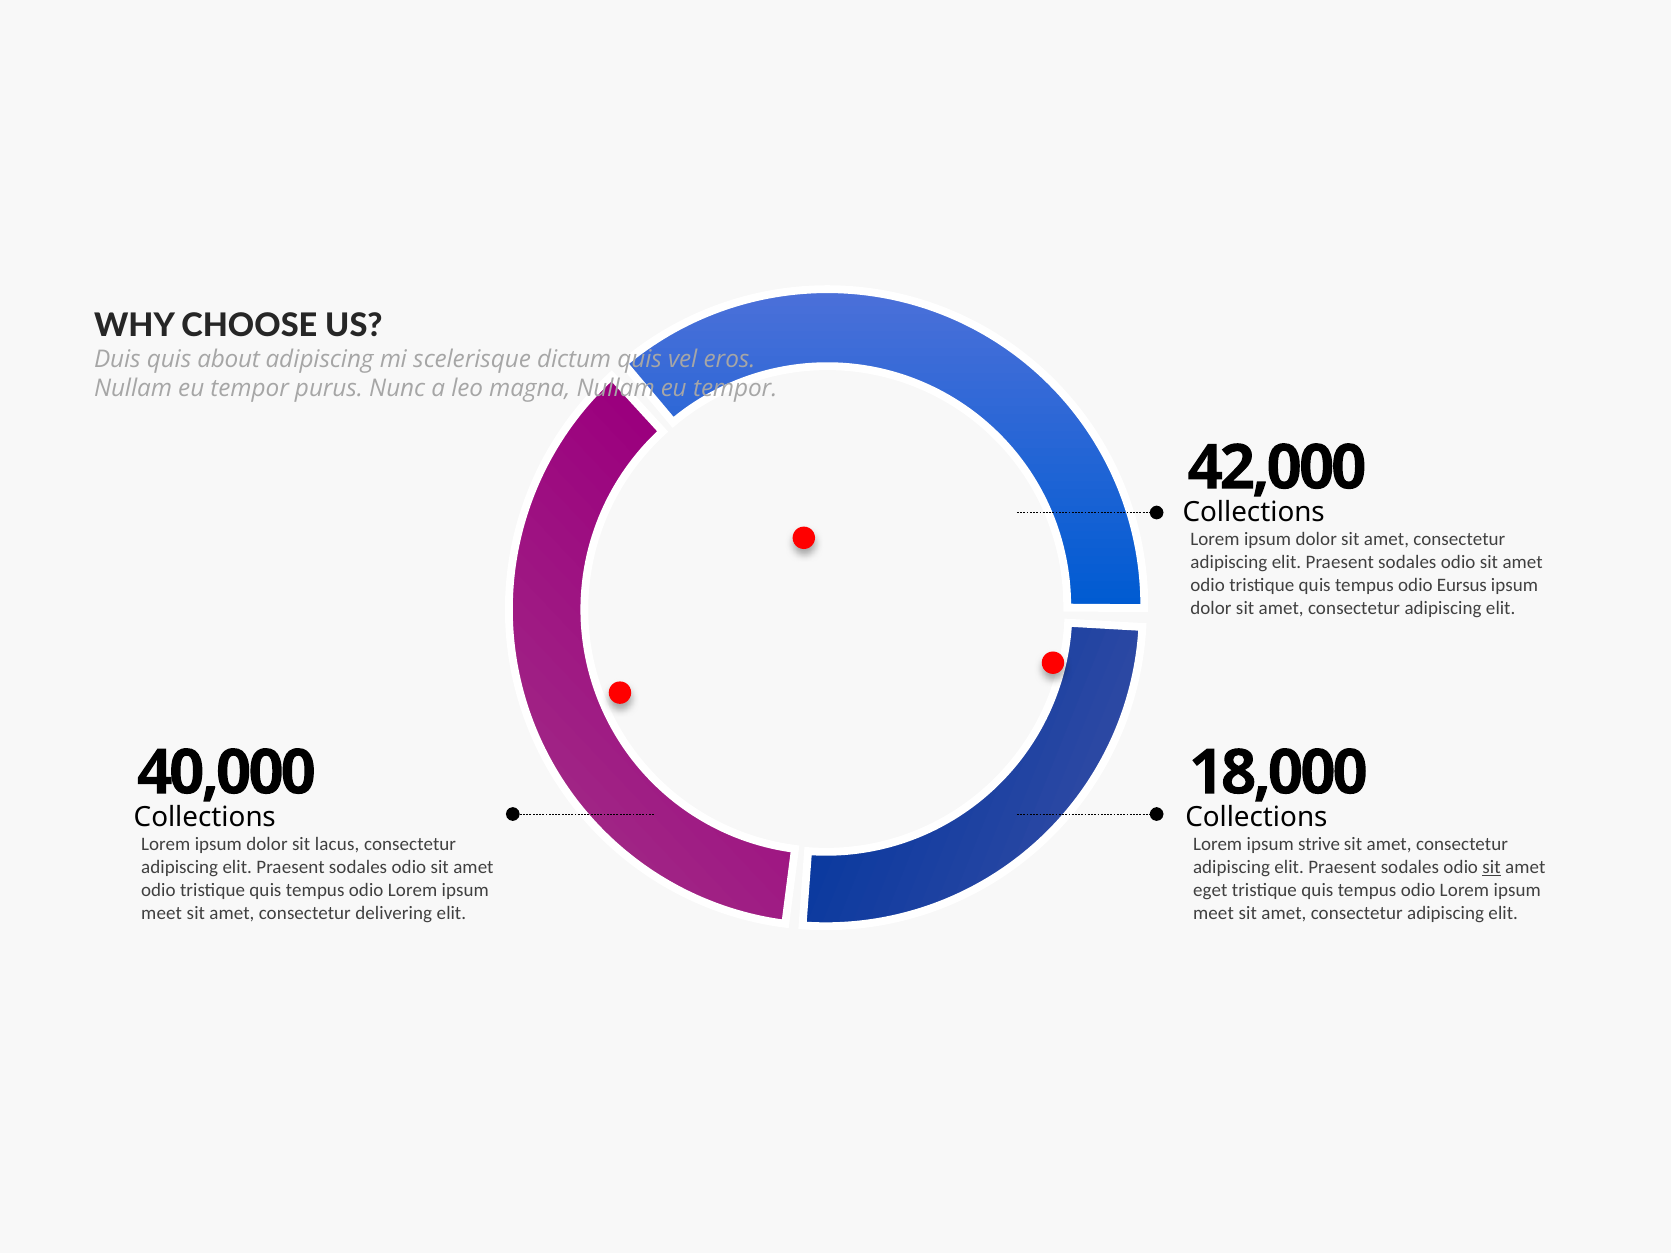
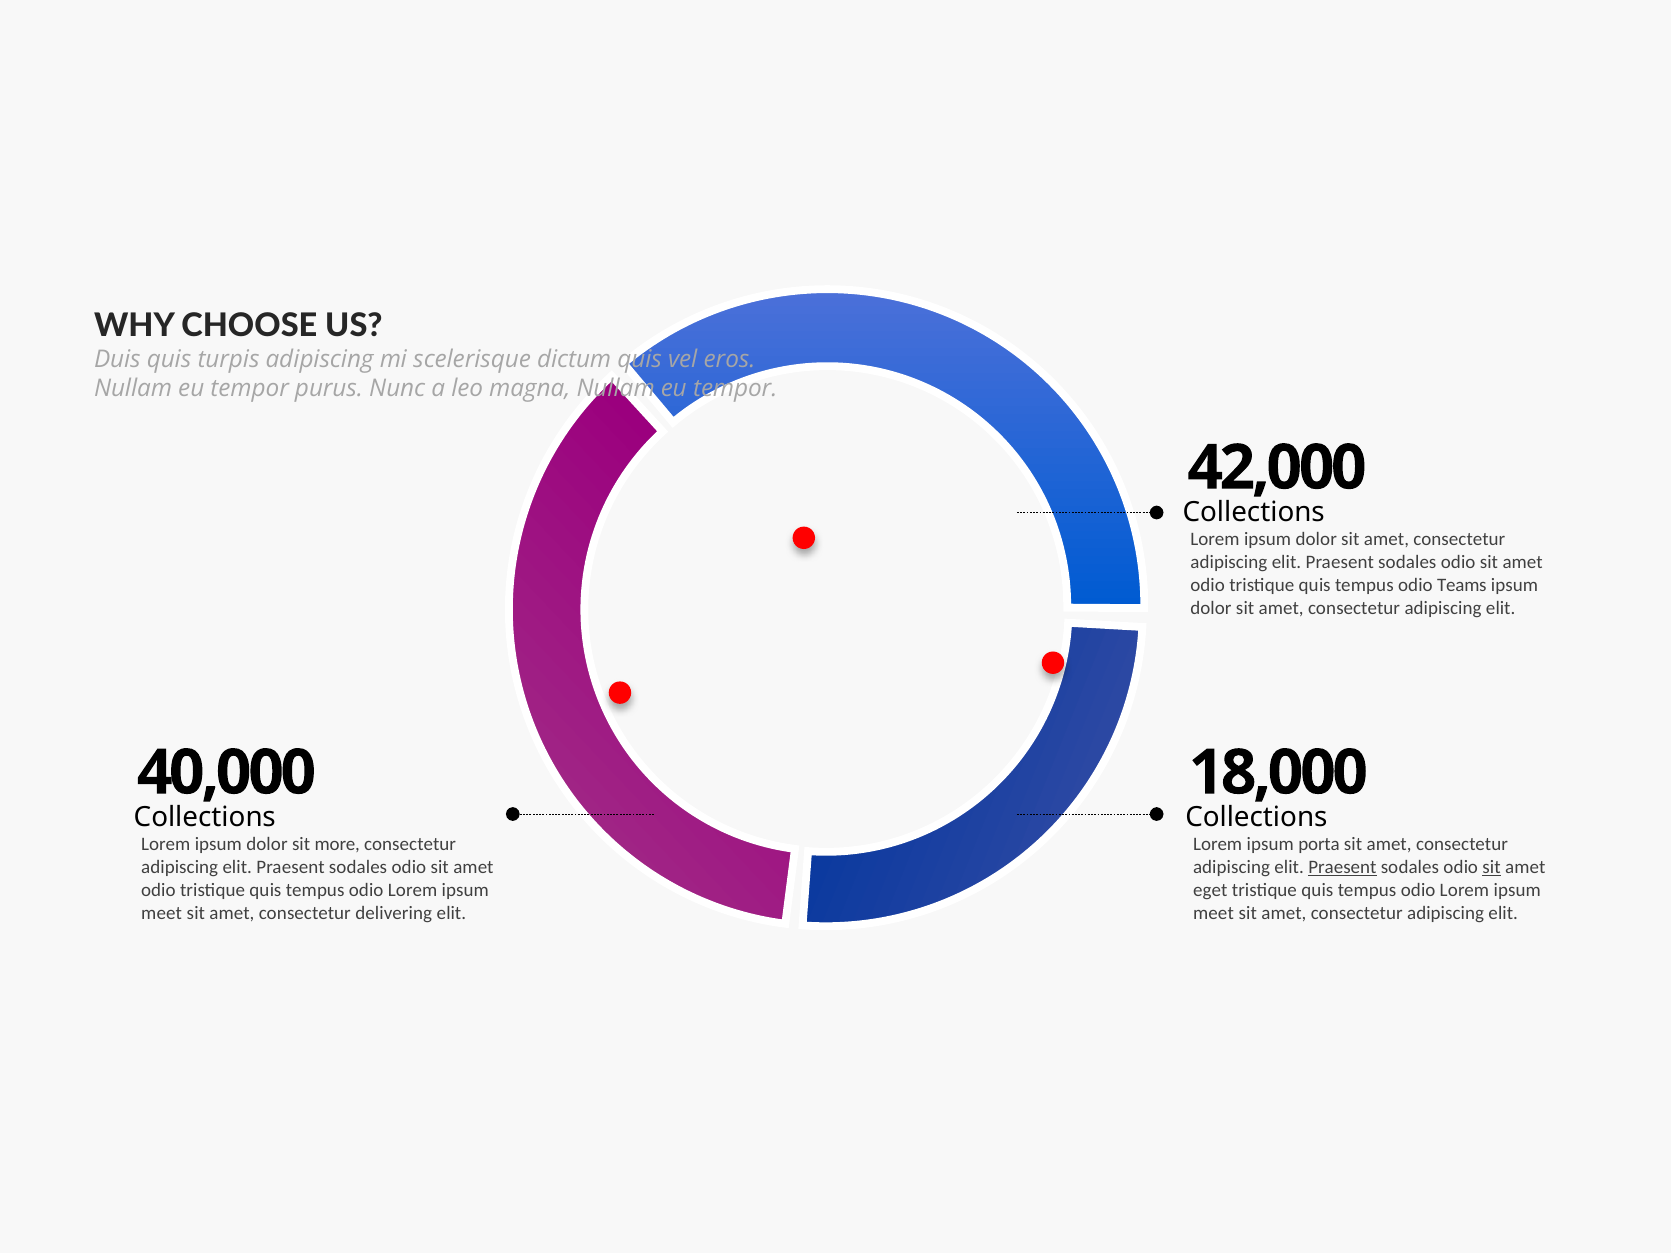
about: about -> turpis
Eursus: Eursus -> Teams
lacus: lacus -> more
strive: strive -> porta
Praesent at (1342, 867) underline: none -> present
